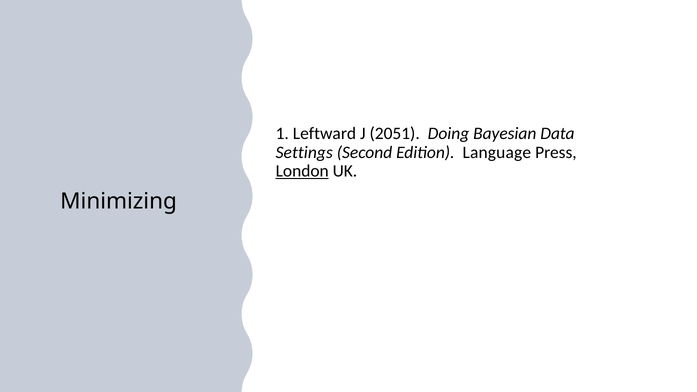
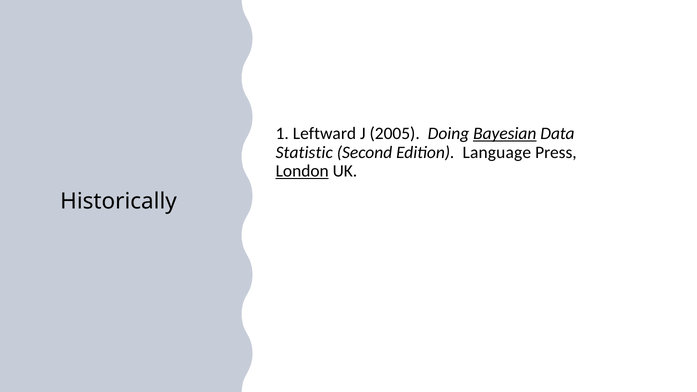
2051: 2051 -> 2005
Bayesian underline: none -> present
Settings: Settings -> Statistic
Minimizing: Minimizing -> Historically
